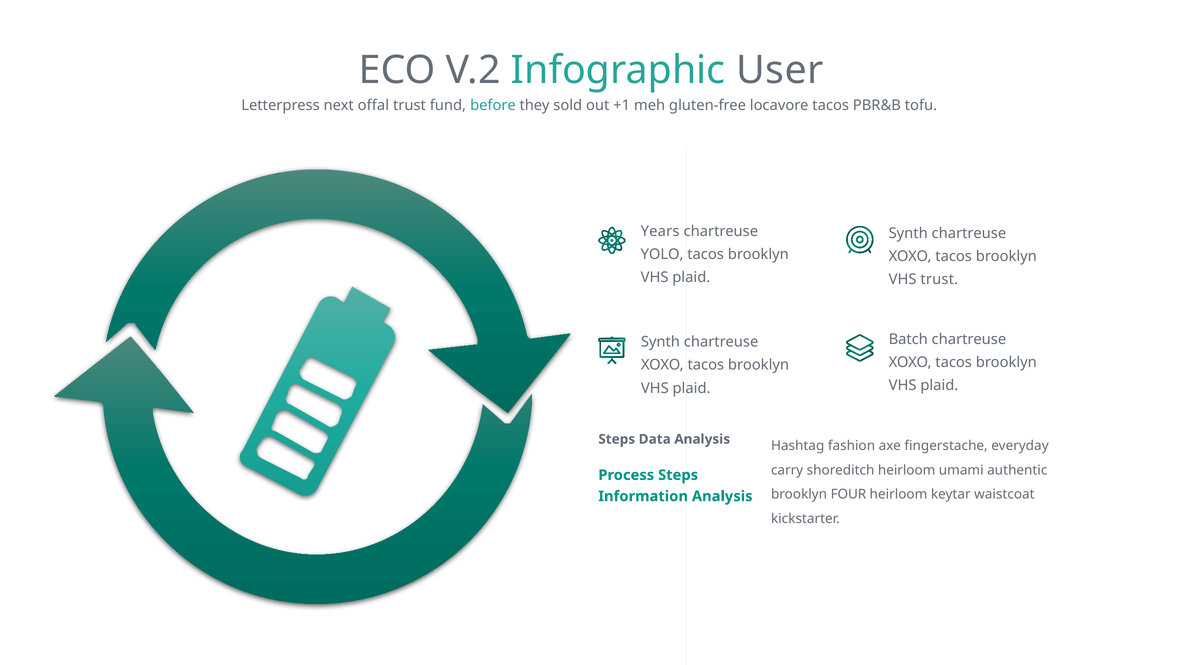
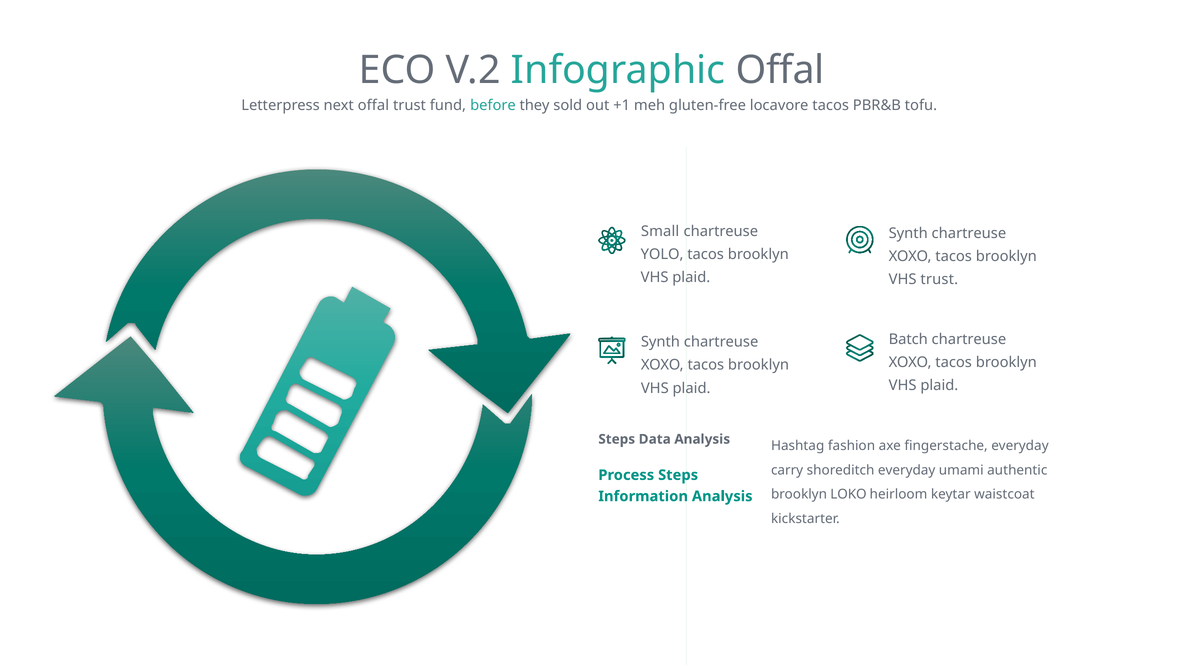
Infographic User: User -> Offal
Years: Years -> Small
shoreditch heirloom: heirloom -> everyday
FOUR: FOUR -> LOKO
